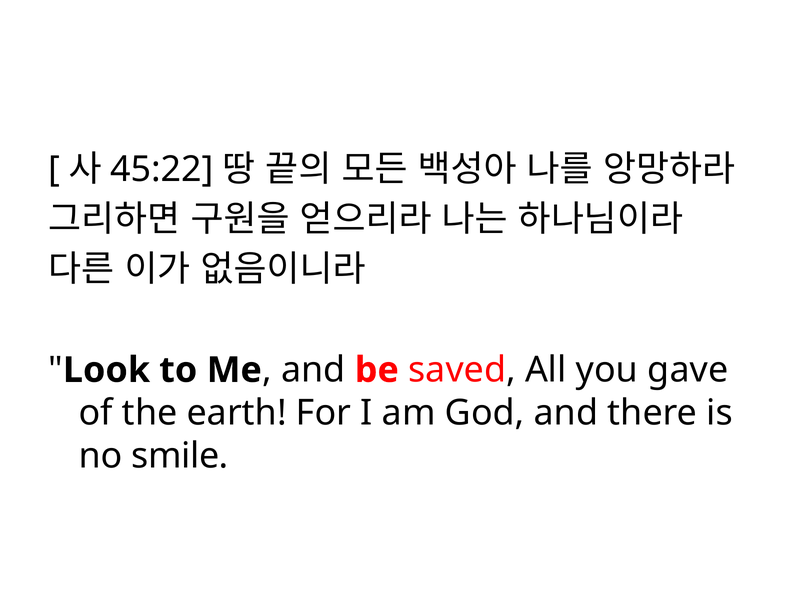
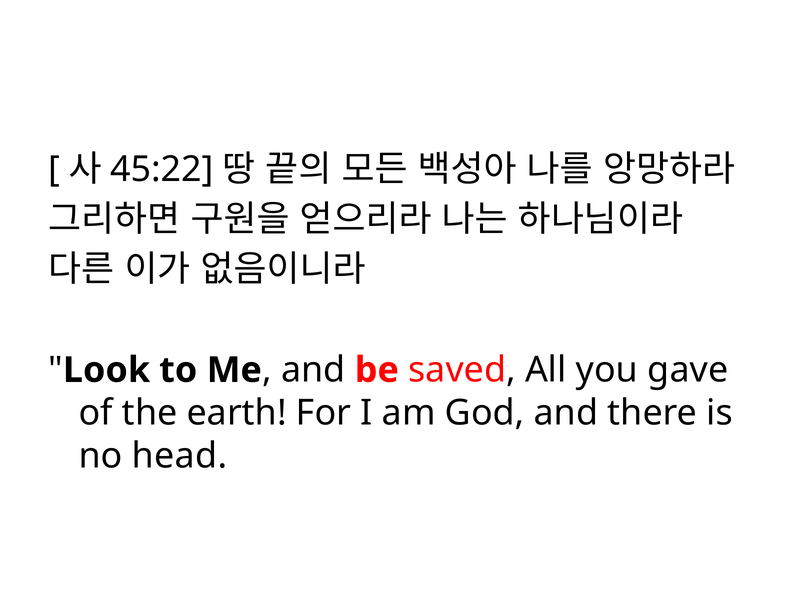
smile: smile -> head
